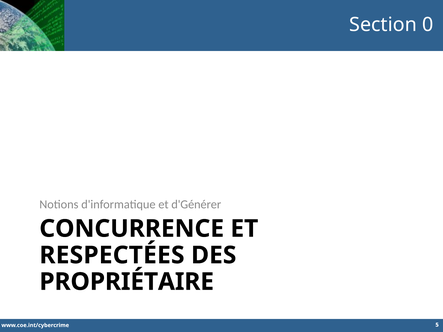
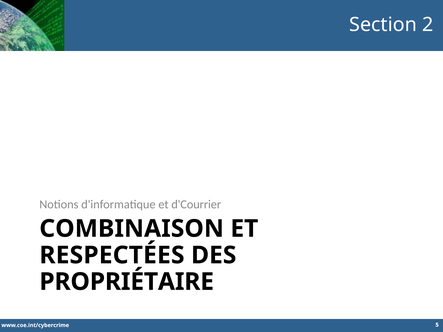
0: 0 -> 2
d'Générer: d'Générer -> d'Courrier
CONCURRENCE: CONCURRENCE -> COMBINAISON
